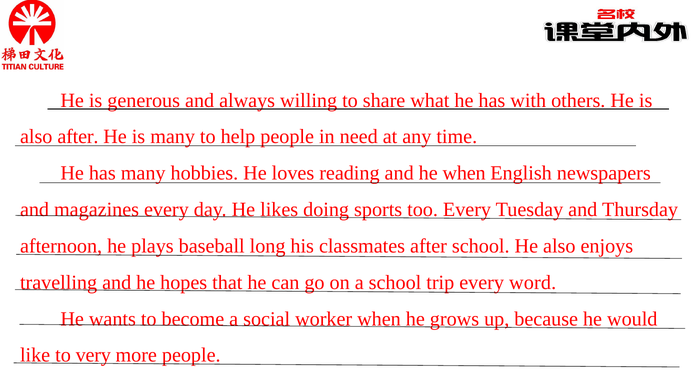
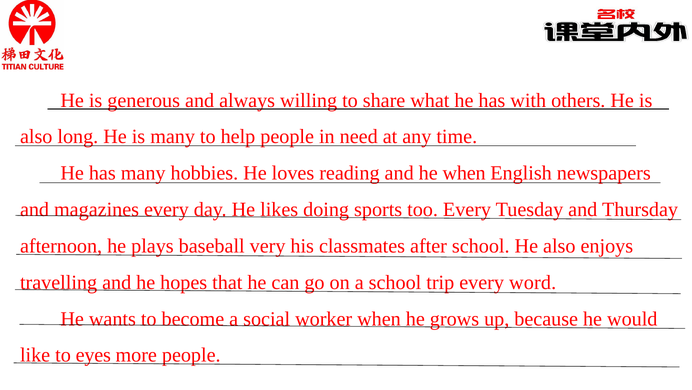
also after: after -> long
long: long -> very
very: very -> eyes
